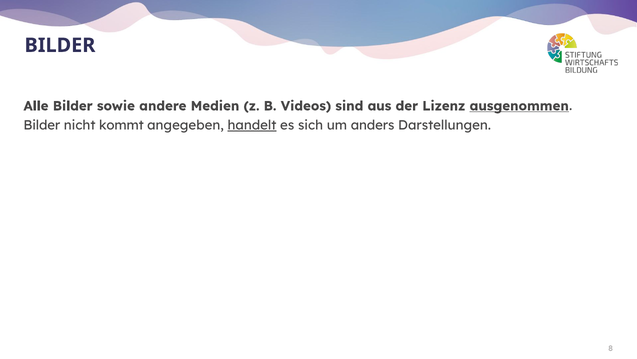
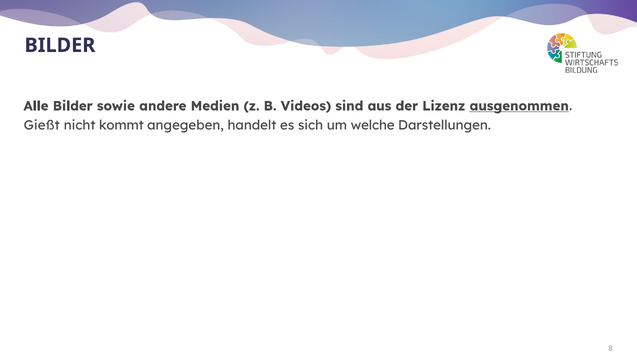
Bilder at (42, 125): Bilder -> Gießt
handelt underline: present -> none
anders: anders -> welche
